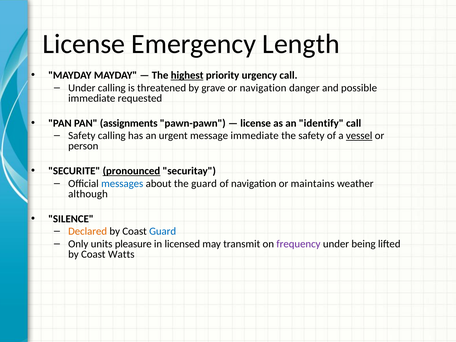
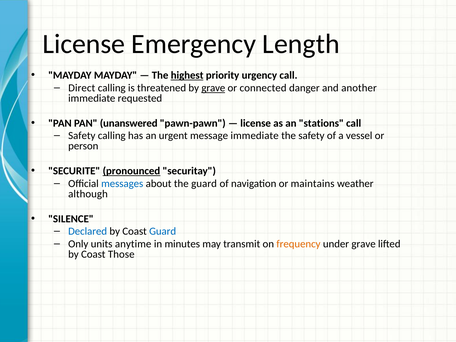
Under at (82, 88): Under -> Direct
grave at (213, 88) underline: none -> present
or navigation: navigation -> connected
possible: possible -> another
assignments: assignments -> unanswered
identify: identify -> stations
vessel underline: present -> none
Declared colour: orange -> blue
pleasure: pleasure -> anytime
licensed: licensed -> minutes
frequency colour: purple -> orange
under being: being -> grave
Watts: Watts -> Those
